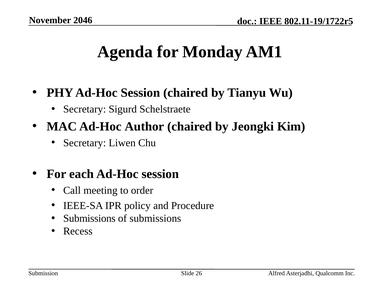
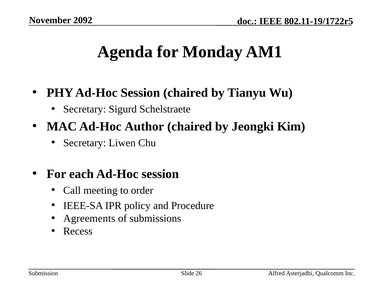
2046: 2046 -> 2092
Submissions at (89, 218): Submissions -> Agreements
